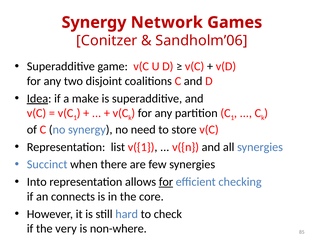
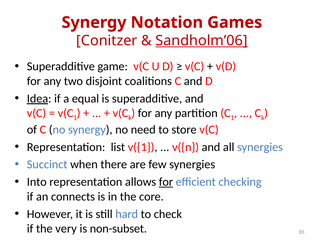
Network: Network -> Notation
Sandholm’06 underline: none -> present
make: make -> equal
non-where: non-where -> non-subset
